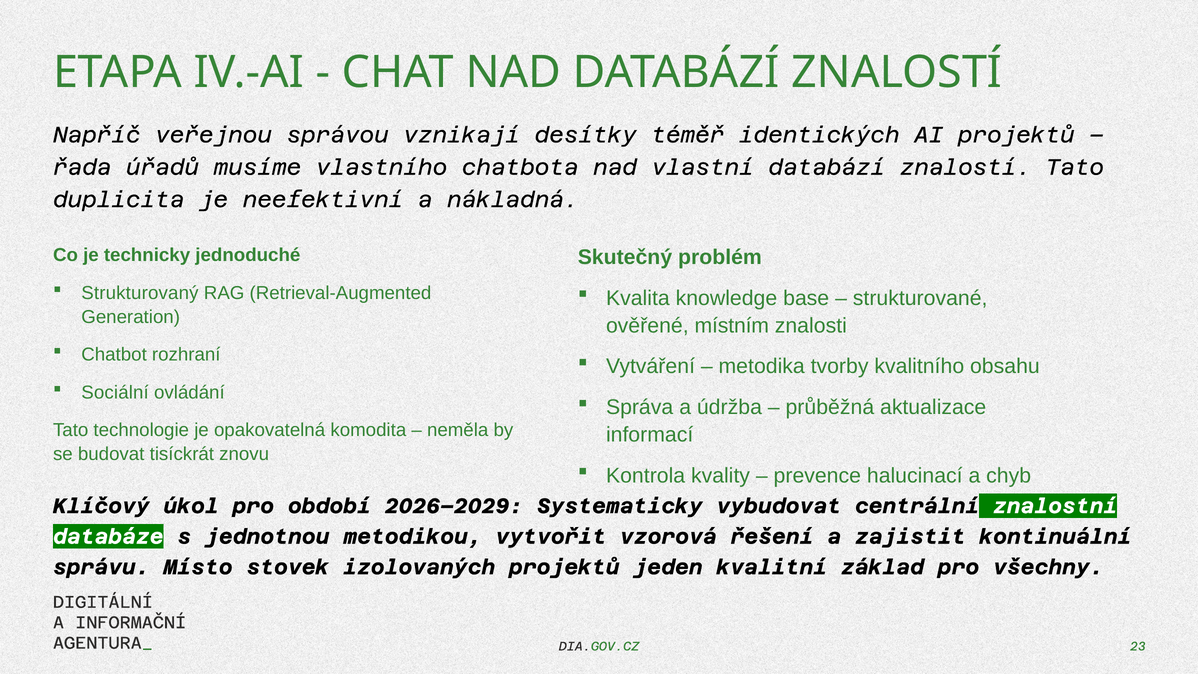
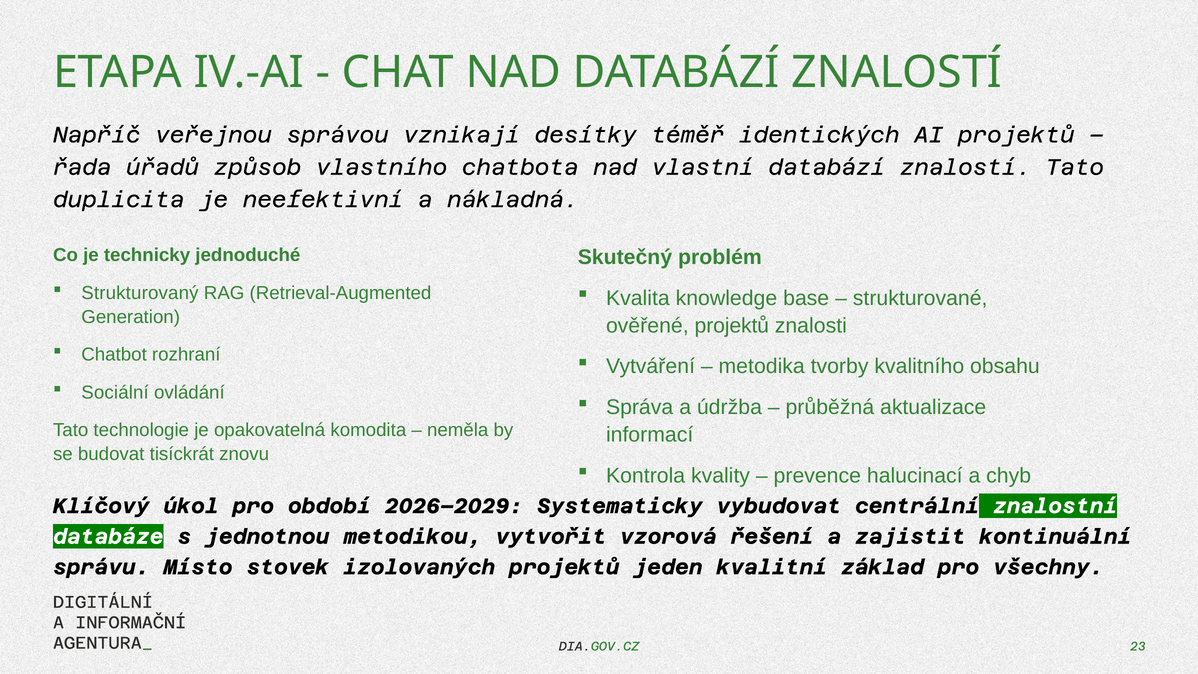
musíme: musíme -> způsob
ověřené místním: místním -> projektů
